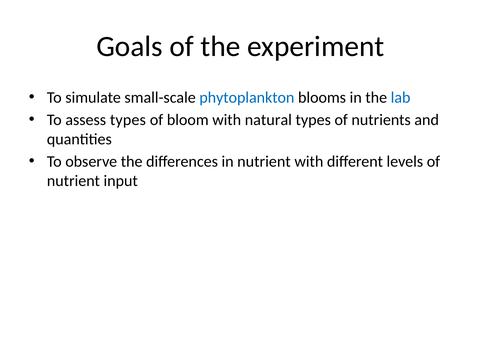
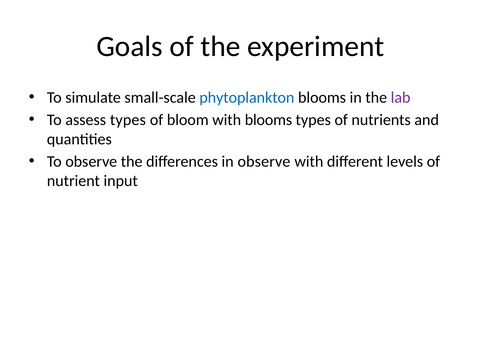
lab colour: blue -> purple
with natural: natural -> blooms
in nutrient: nutrient -> observe
